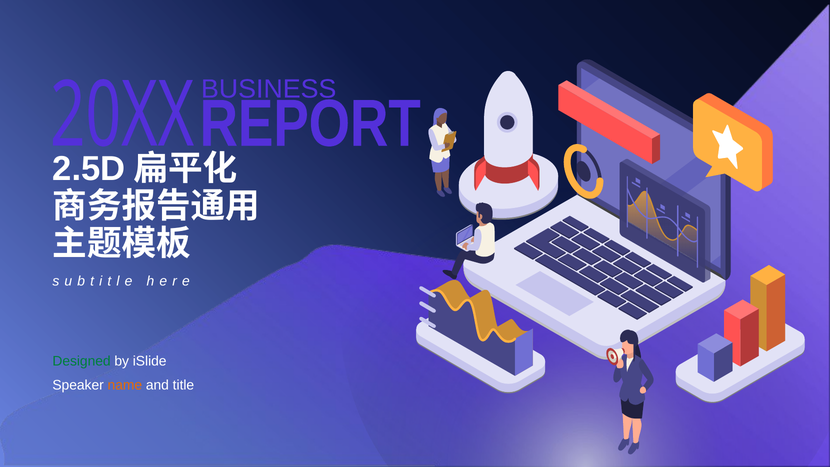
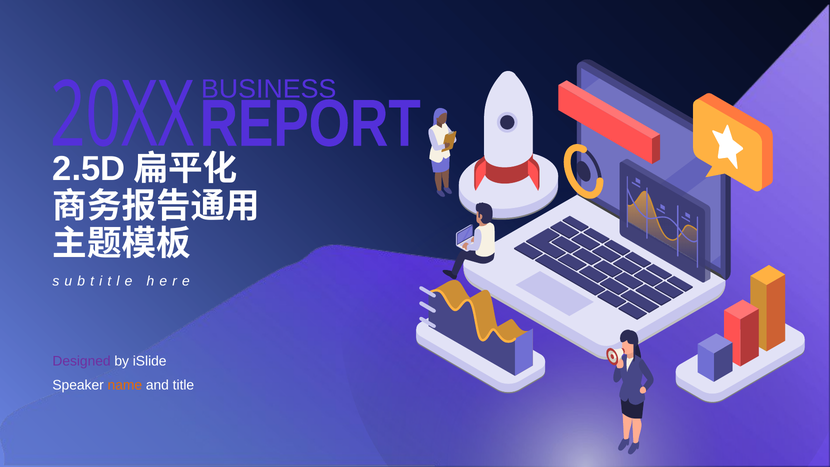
Designed colour: green -> purple
